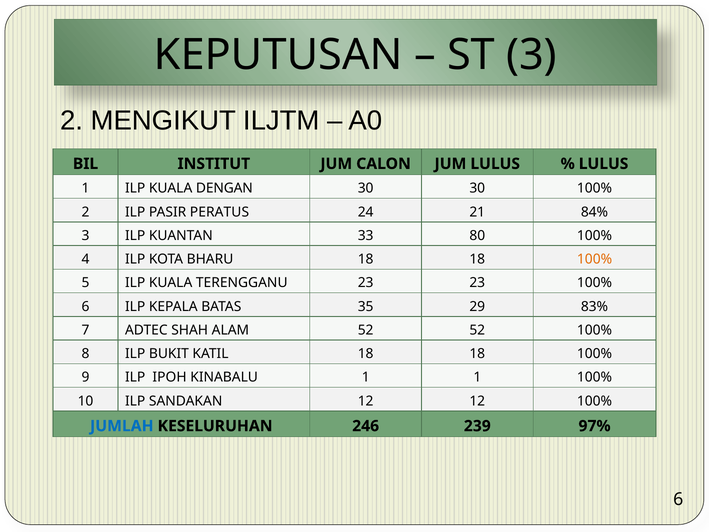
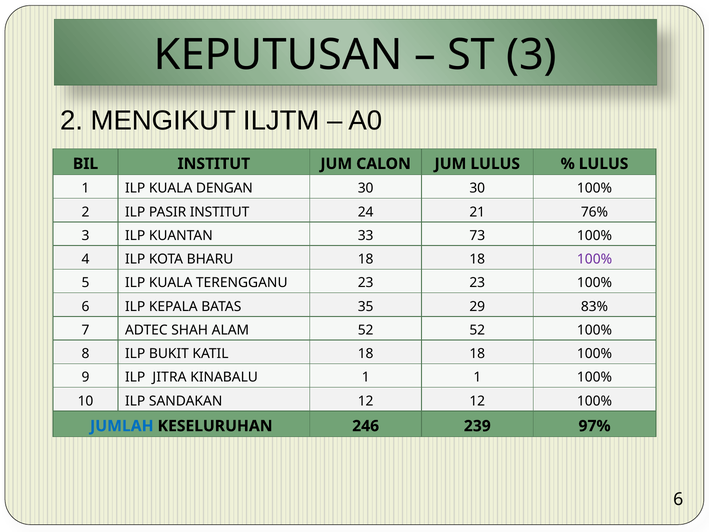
PASIR PERATUS: PERATUS -> INSTITUT
84%: 84% -> 76%
80: 80 -> 73
100% at (595, 259) colour: orange -> purple
IPOH: IPOH -> JITRA
